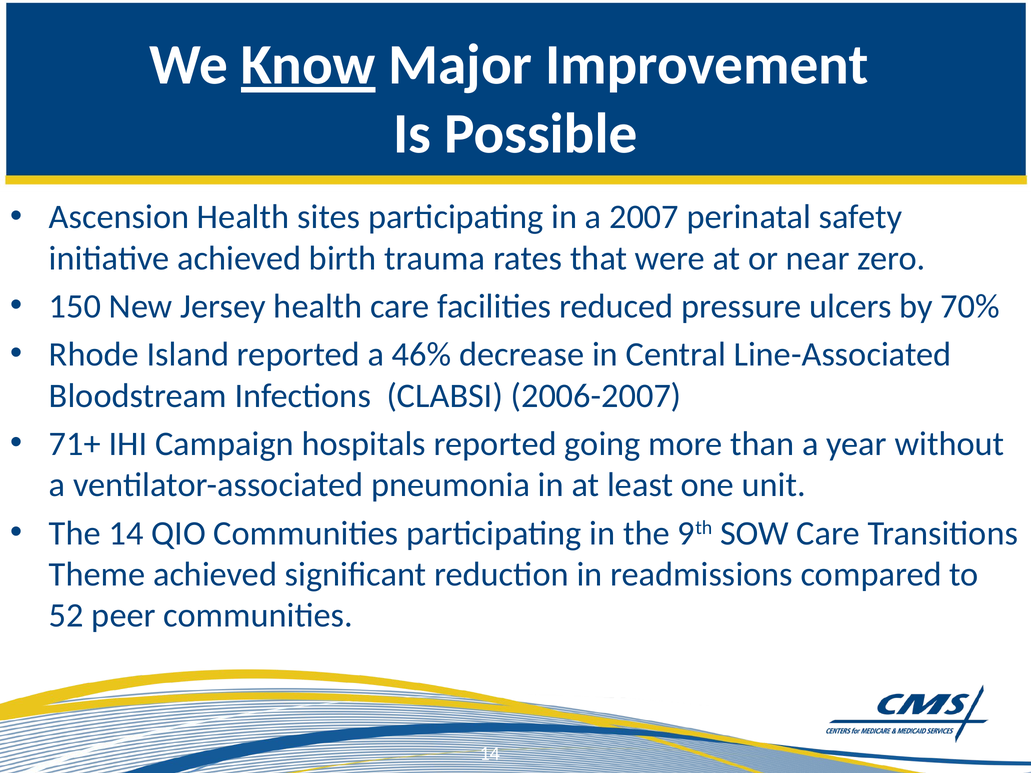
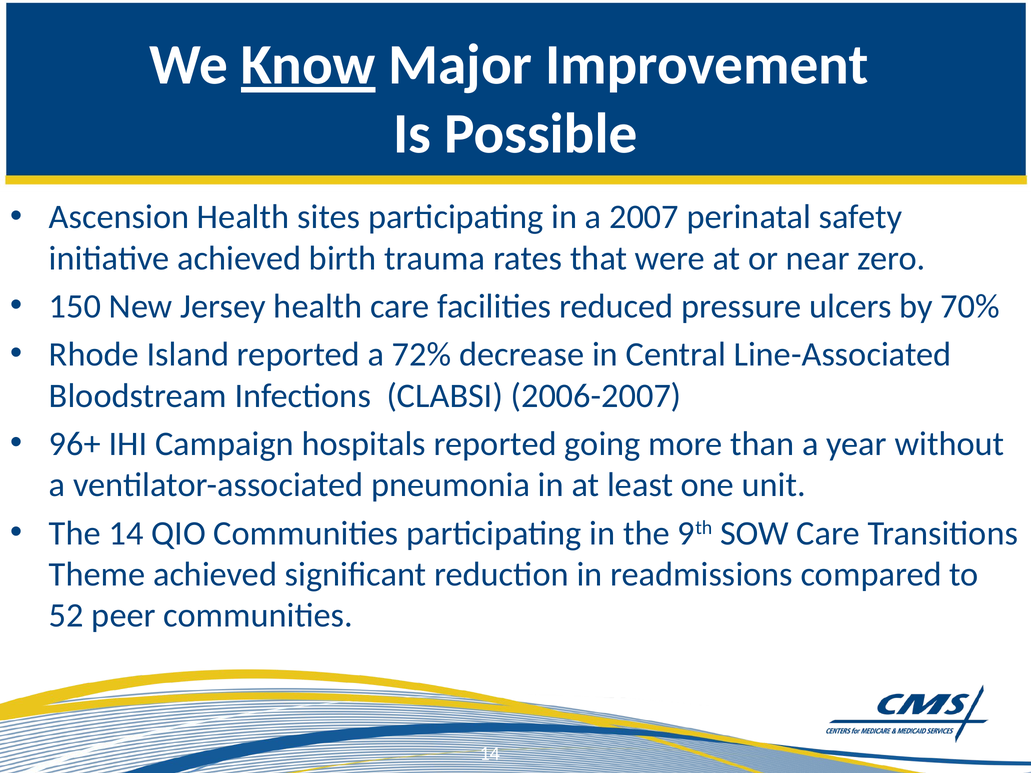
46%: 46% -> 72%
71+: 71+ -> 96+
